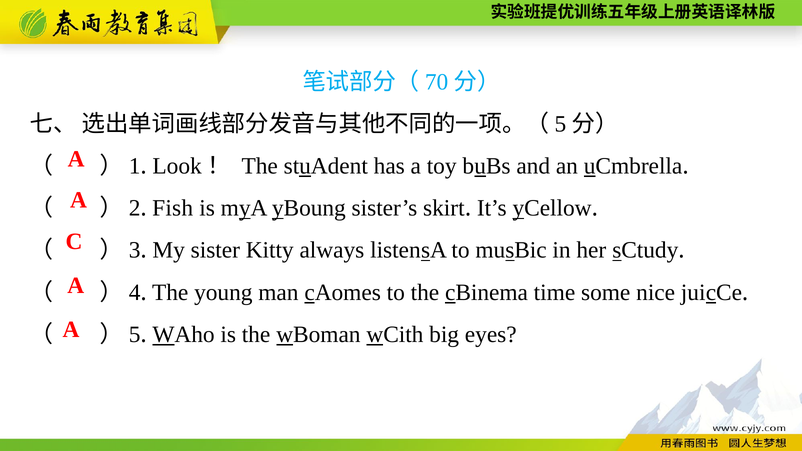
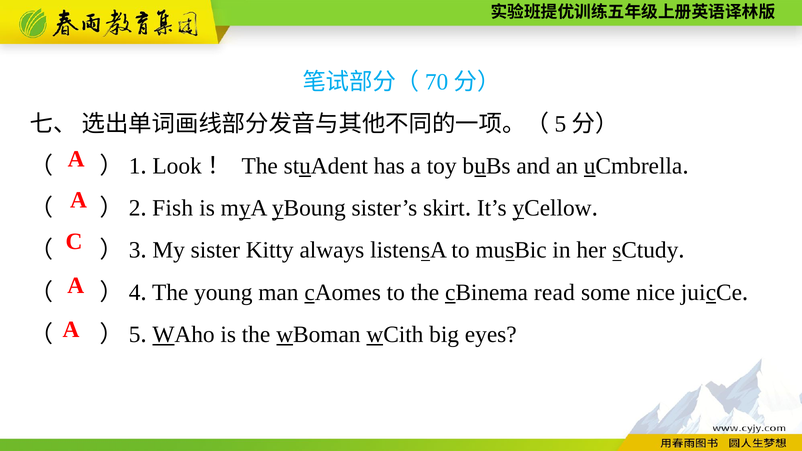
time: time -> read
